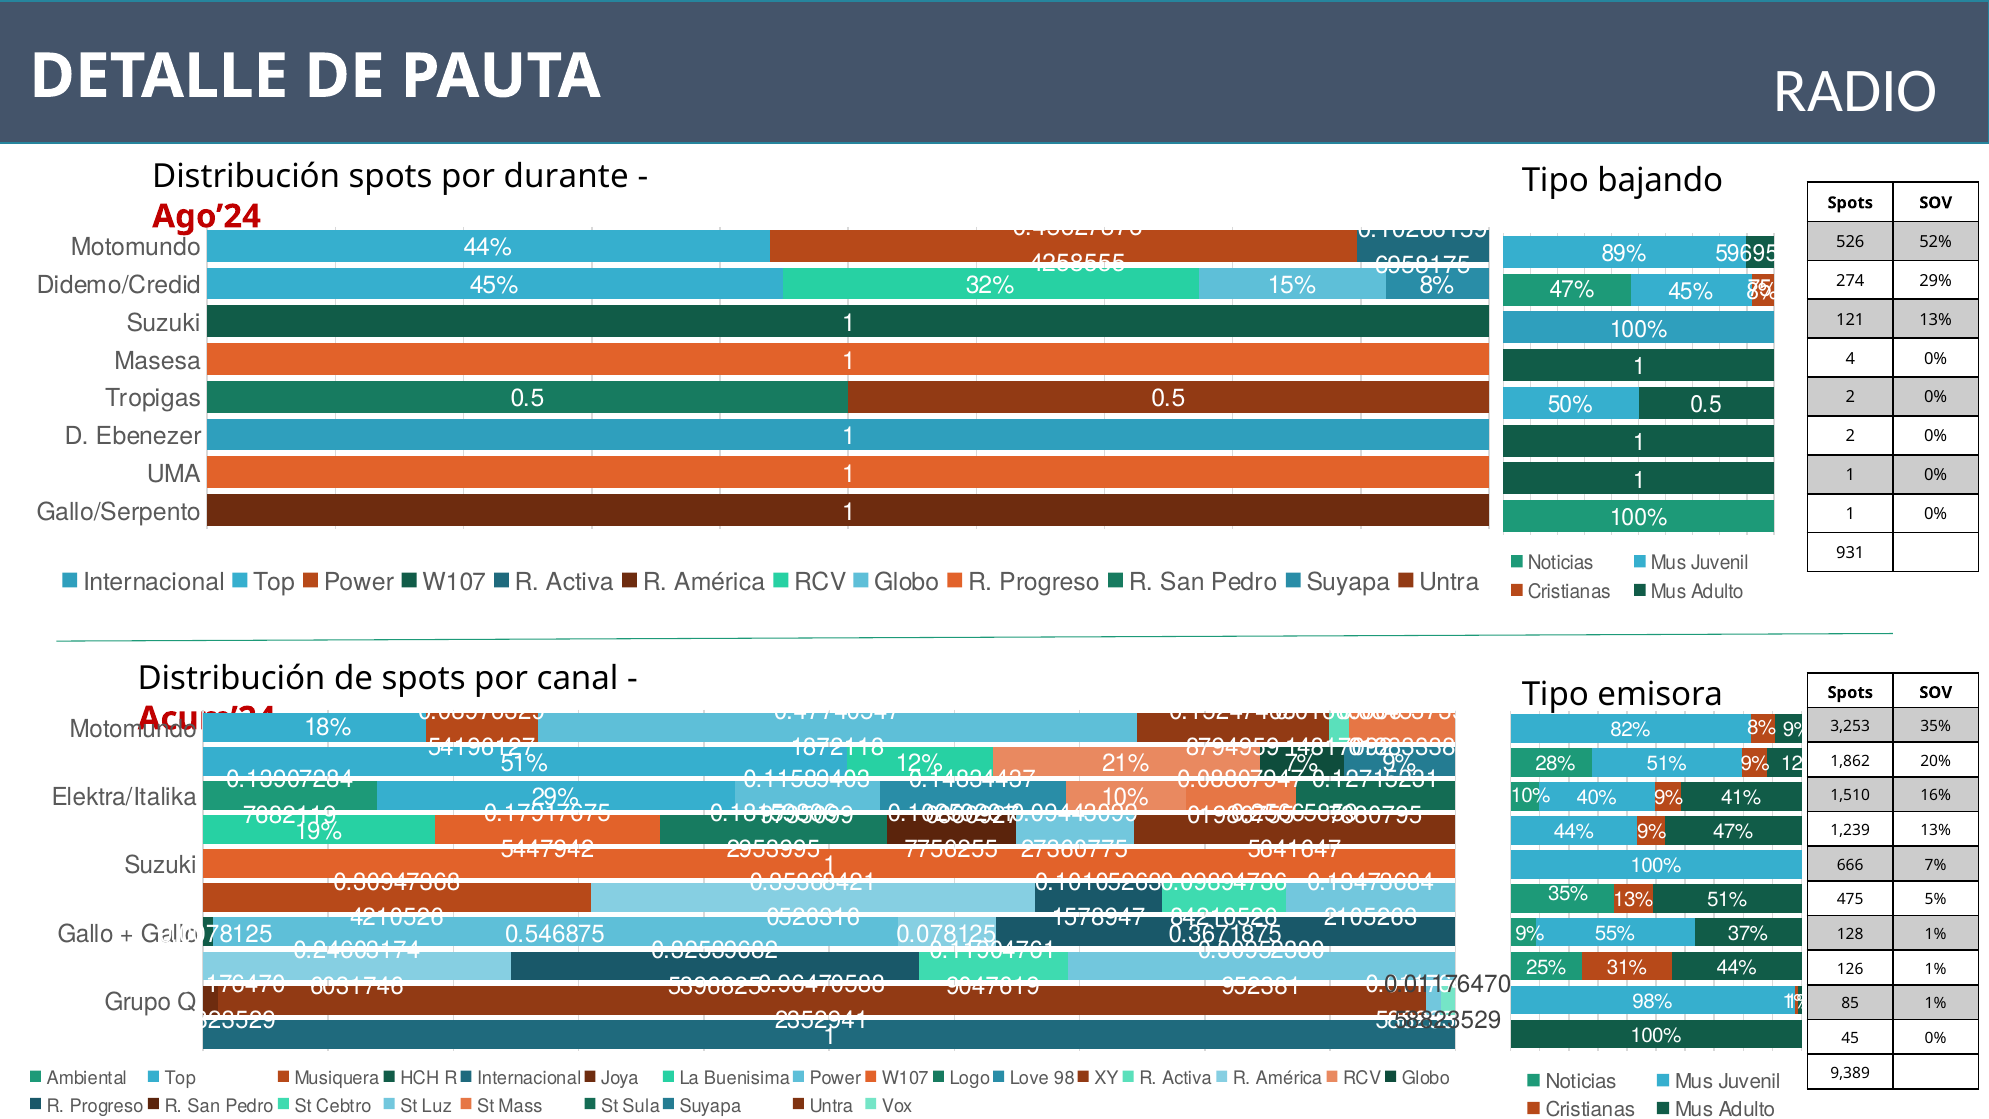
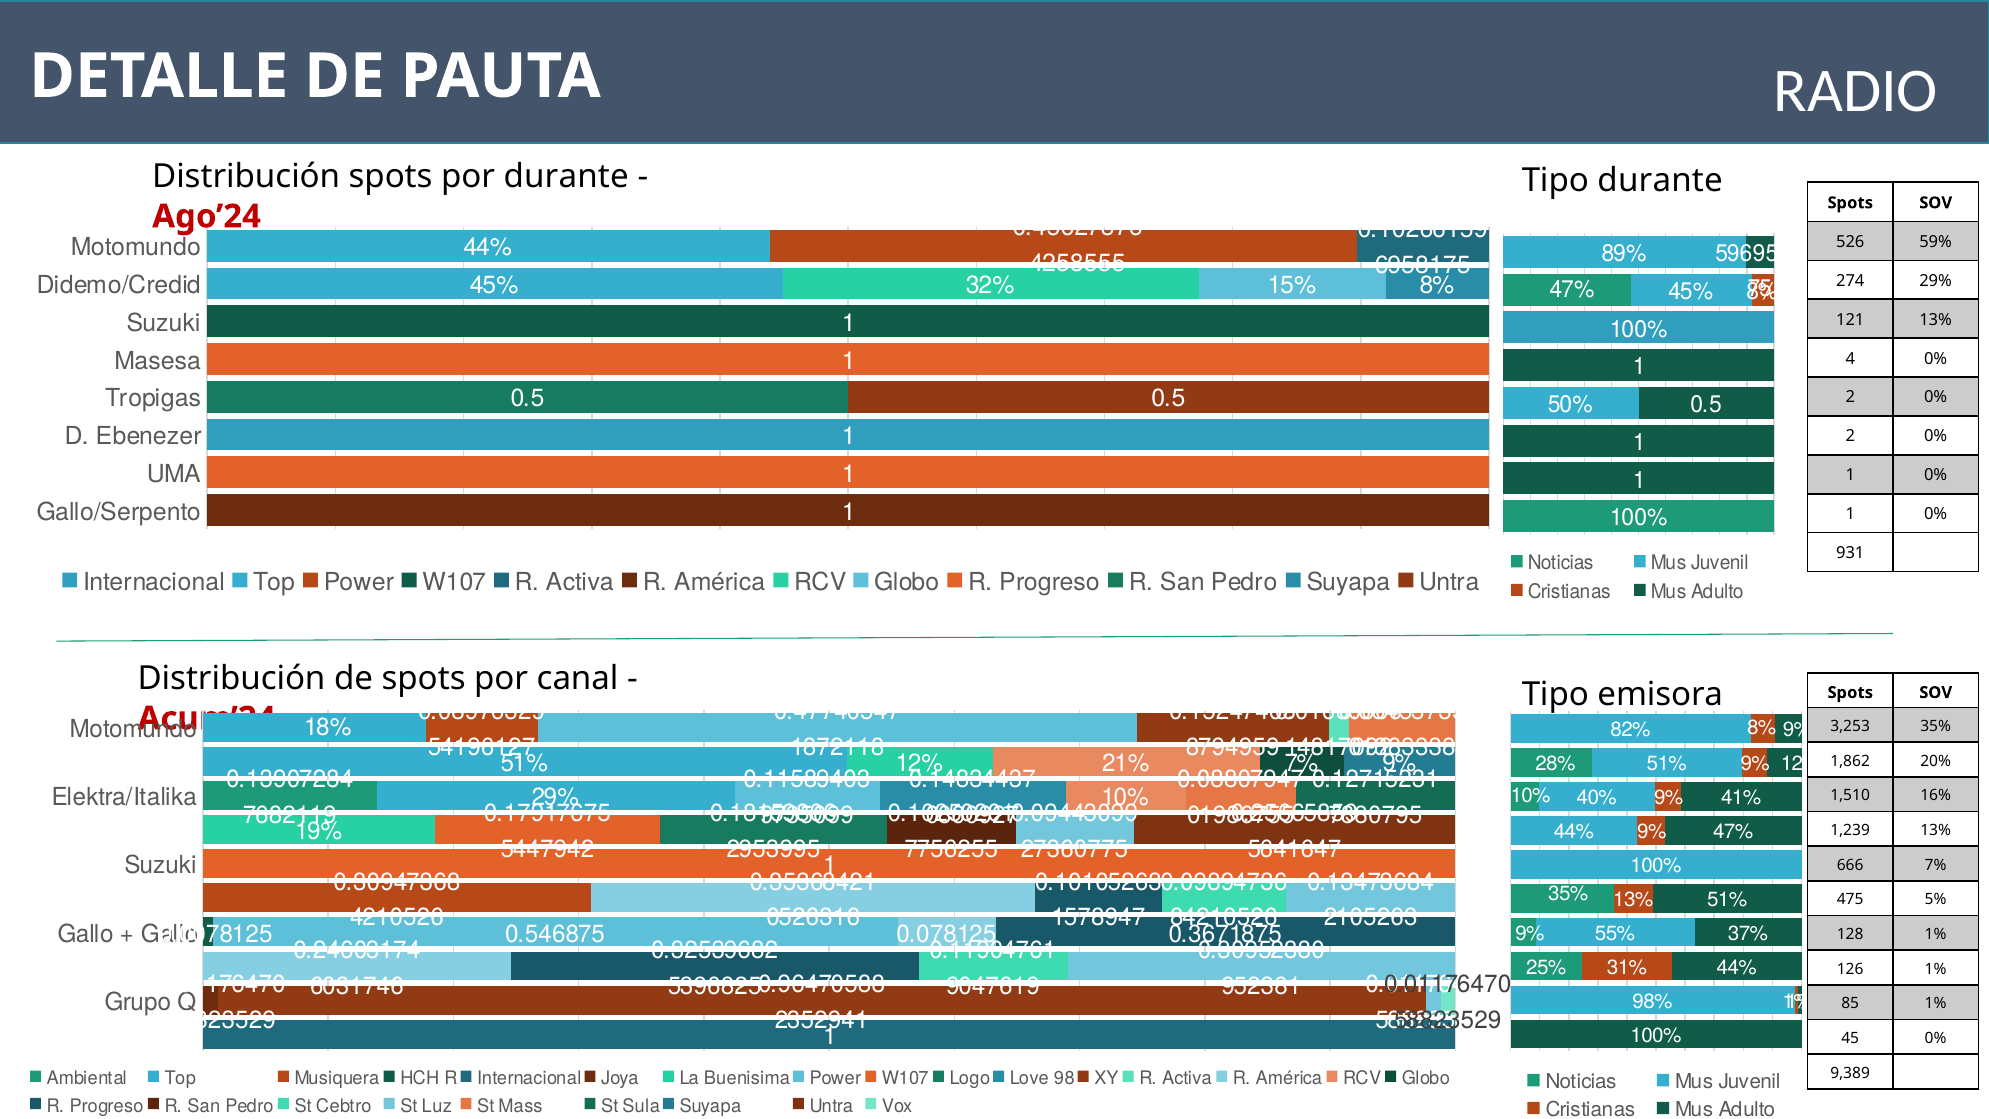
Tipo bajando: bajando -> durante
52%: 52% -> 59%
